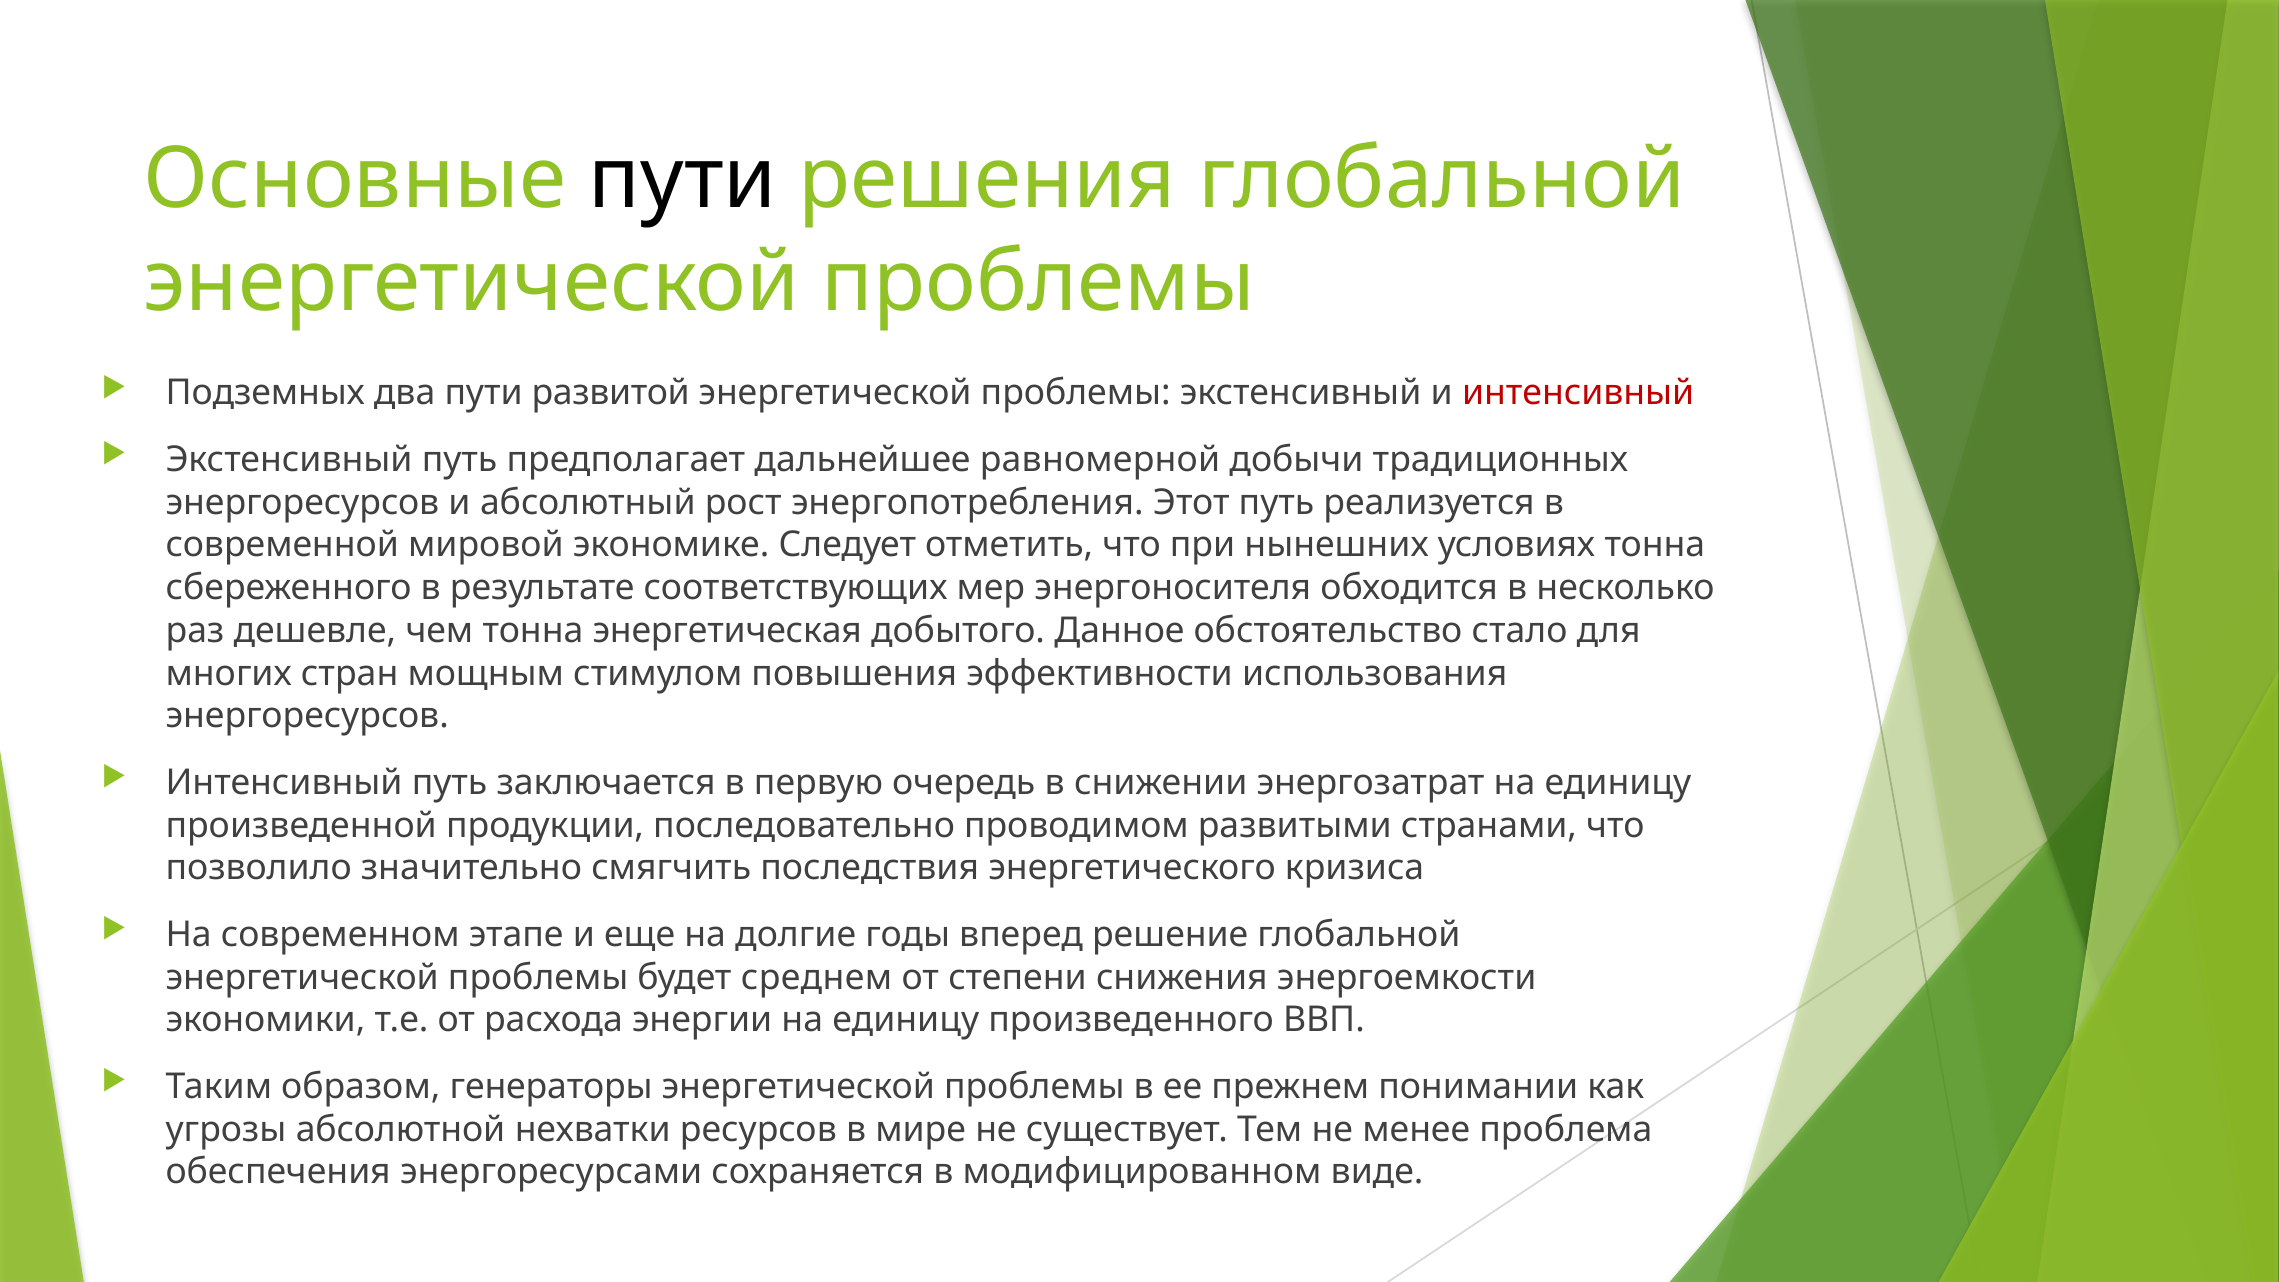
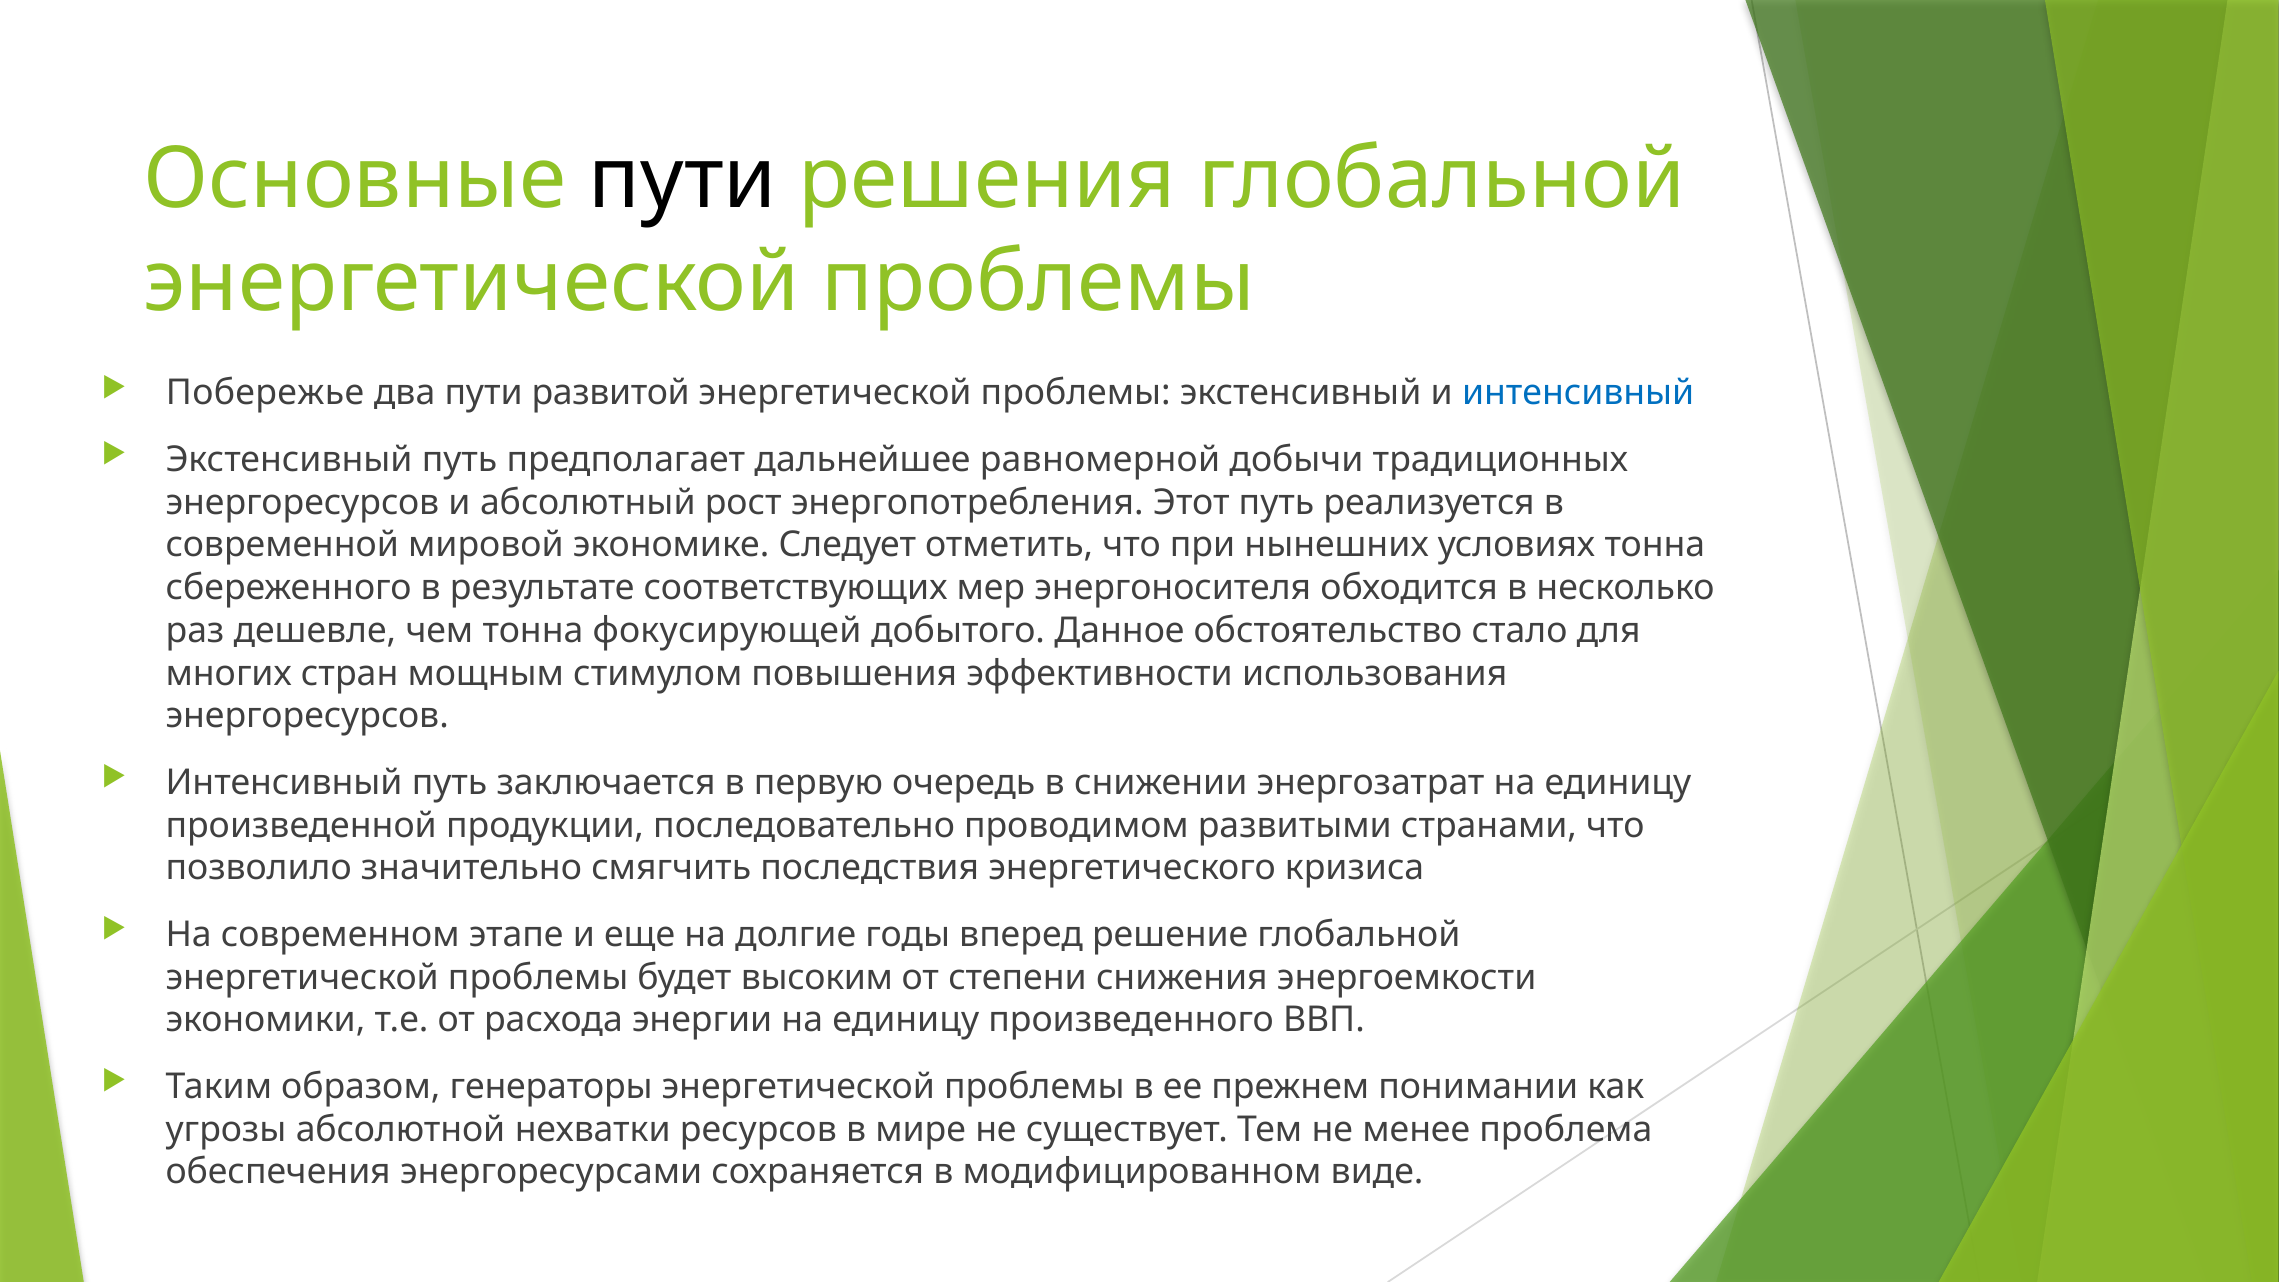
Подземных: Подземных -> Побережье
интенсивный at (1578, 393) colour: red -> blue
энергетическая: энергетическая -> фокусирующей
среднем: среднем -> высоким
